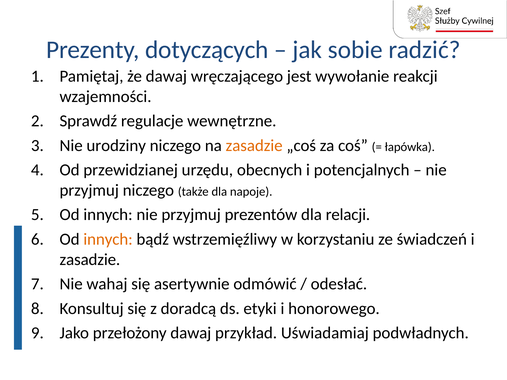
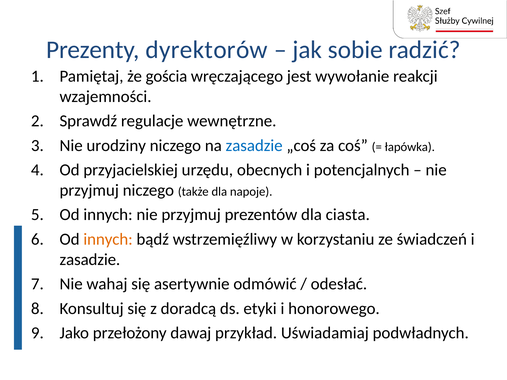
dotyczących: dotyczących -> dyrektorów
że dawaj: dawaj -> gościa
zasadzie at (254, 146) colour: orange -> blue
przewidzianej: przewidzianej -> przyjacielskiej
relacji: relacji -> ciasta
